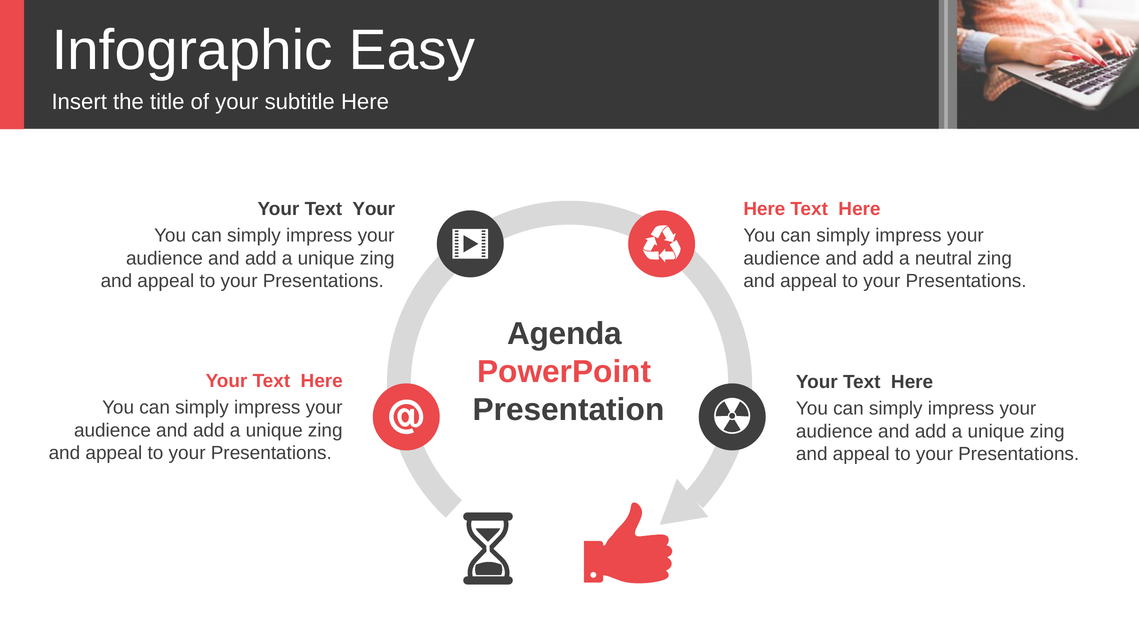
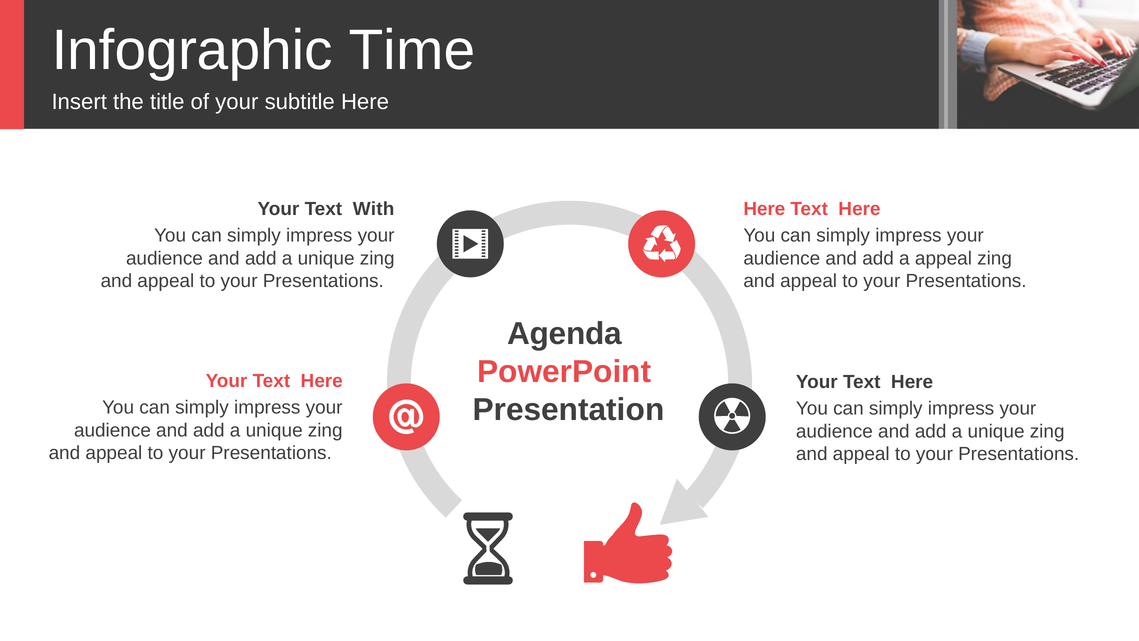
Easy: Easy -> Time
Text Your: Your -> With
a neutral: neutral -> appeal
